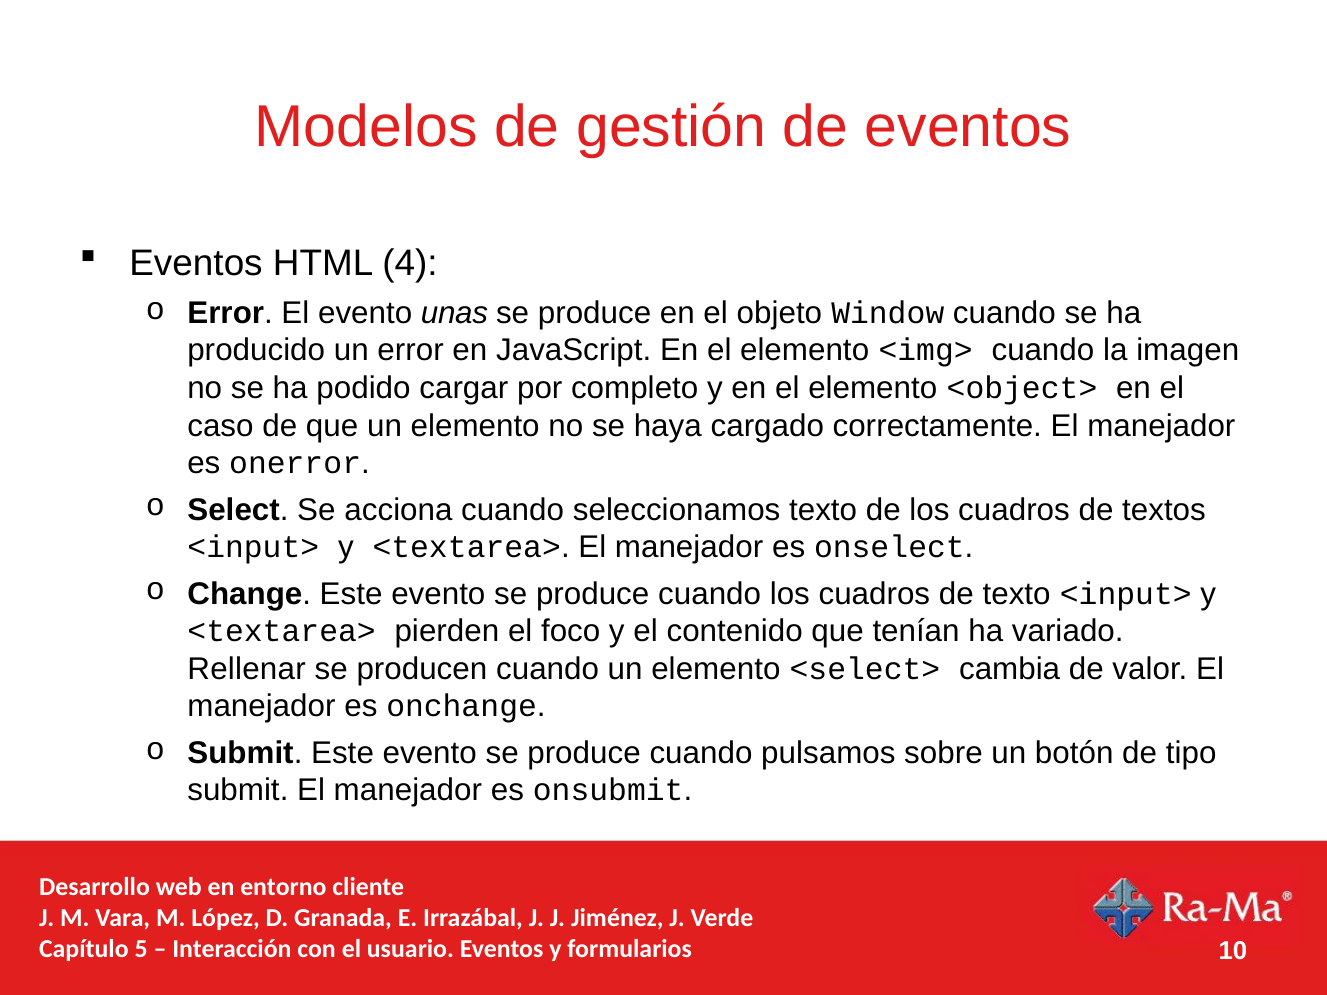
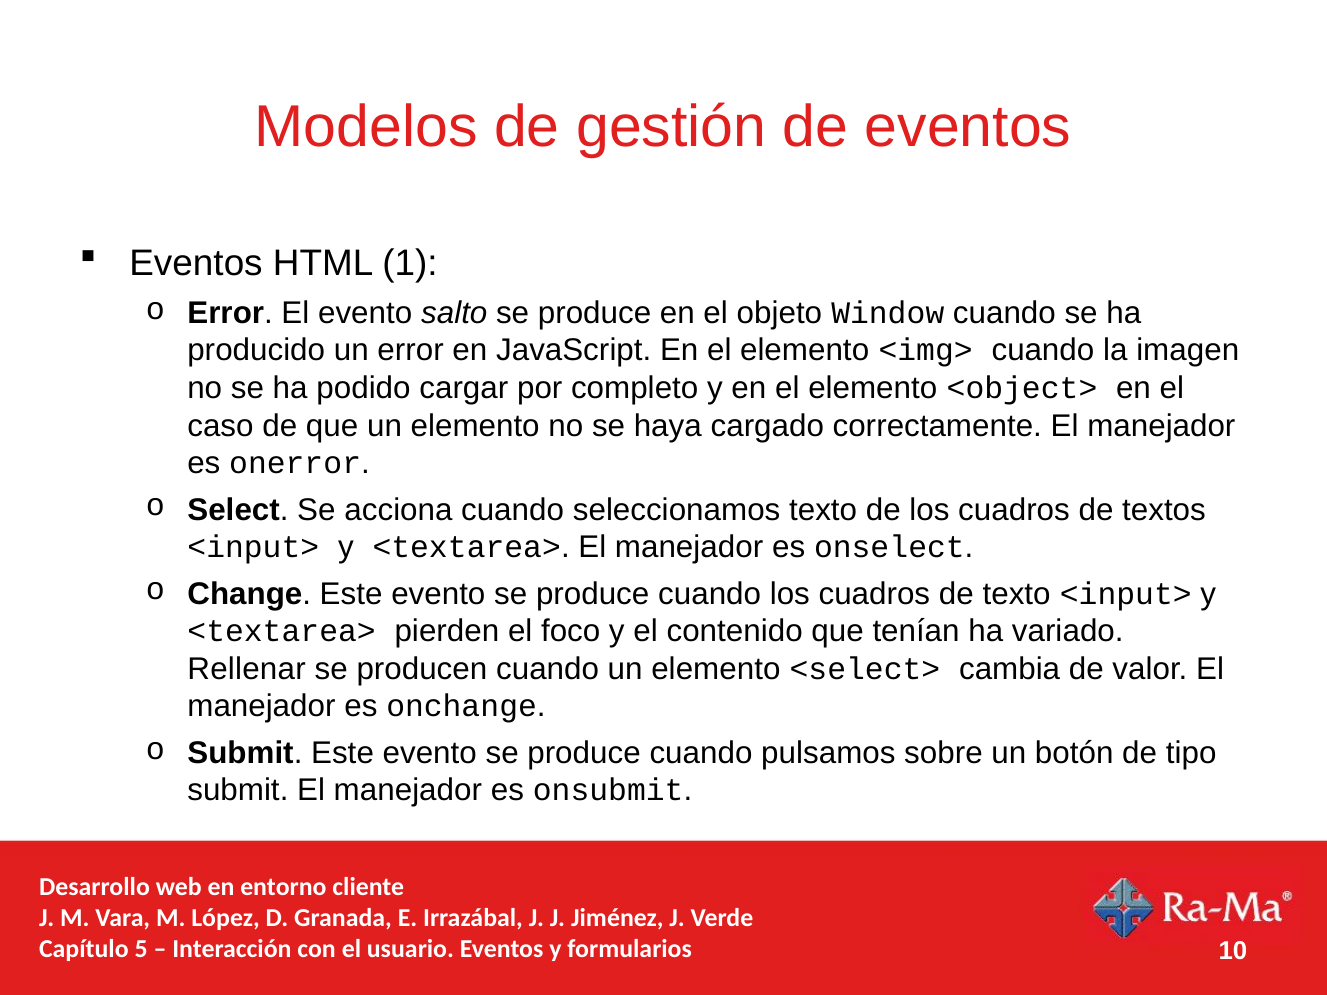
4: 4 -> 1
unas: unas -> salto
